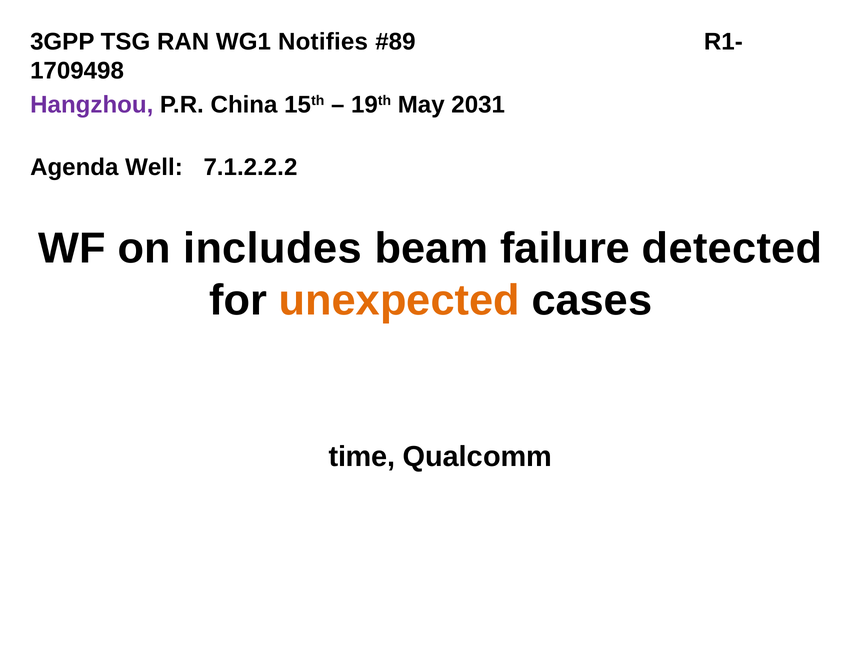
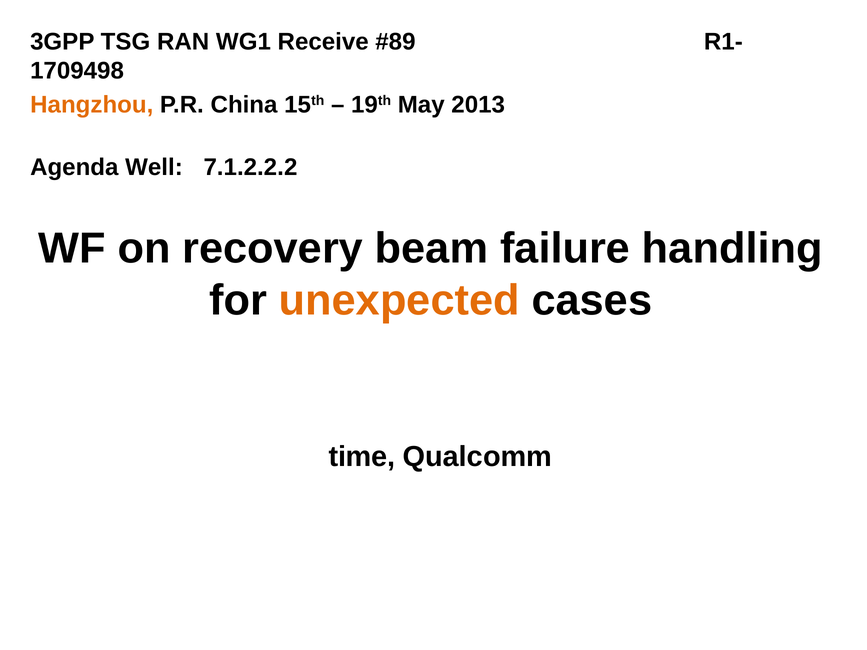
Notifies: Notifies -> Receive
Hangzhou colour: purple -> orange
2031: 2031 -> 2013
includes: includes -> recovery
detected: detected -> handling
